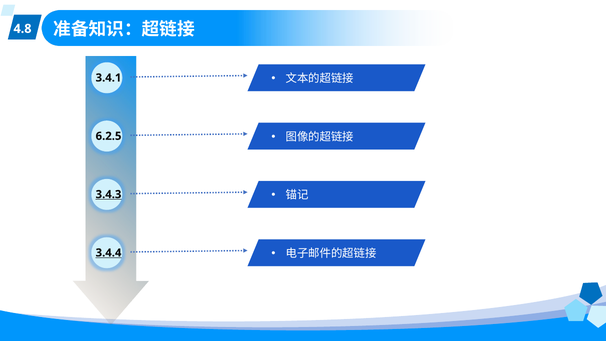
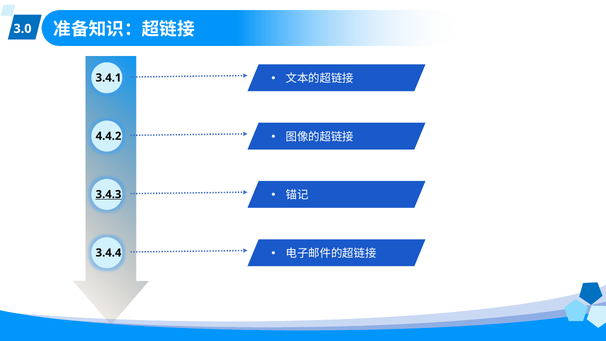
4.8: 4.8 -> 3.0
6.2.5: 6.2.5 -> 4.4.2
3.4.4 underline: present -> none
